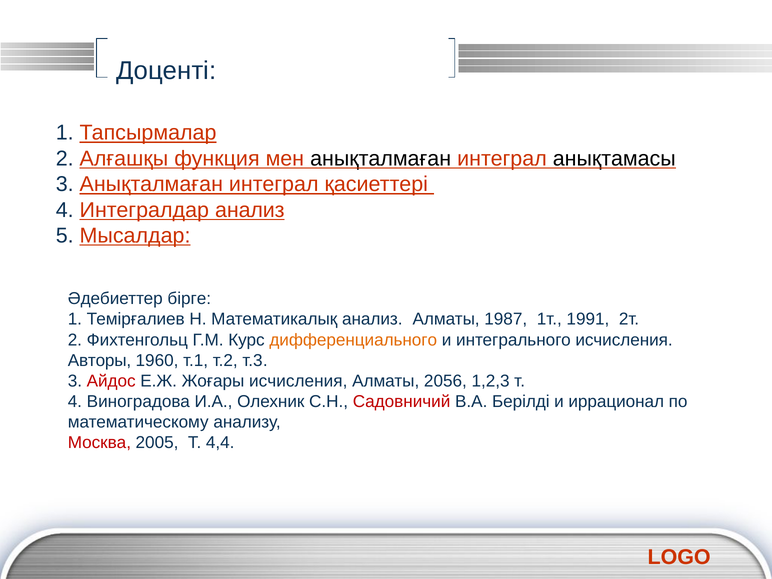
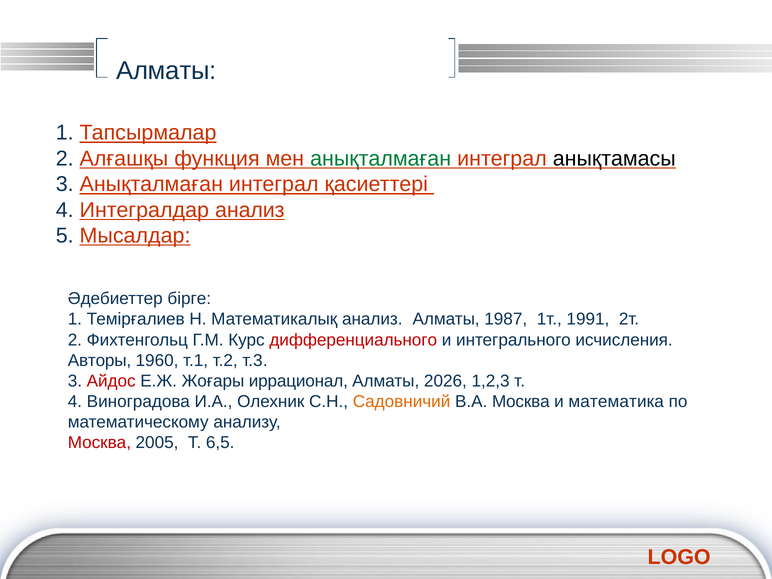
Доценті at (166, 71): Доценті -> Алматы
анықталмаған at (381, 158) colour: black -> green
дифференциального colour: orange -> red
Жоғары исчисления: исчисления -> иррационал
2056: 2056 -> 2026
Садовничий colour: red -> orange
В.А Берілді: Берілді -> Москва
иррационал: иррационал -> математика
4,4: 4,4 -> 6,5
